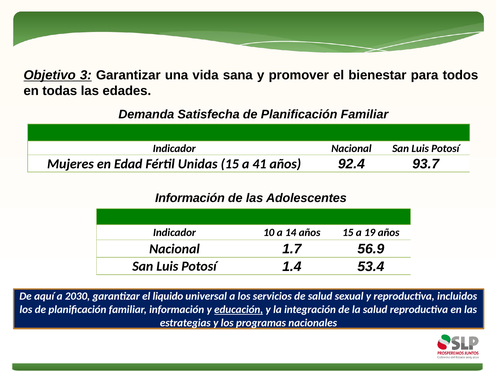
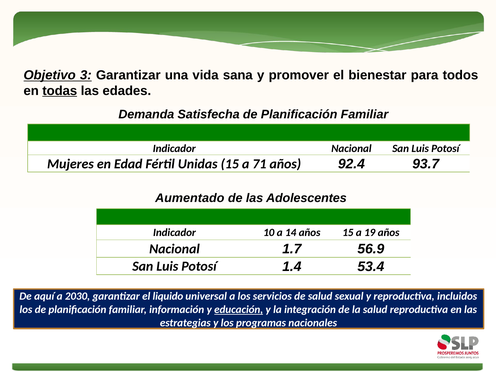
todas underline: none -> present
41: 41 -> 71
Información at (190, 198): Información -> Aumentado
